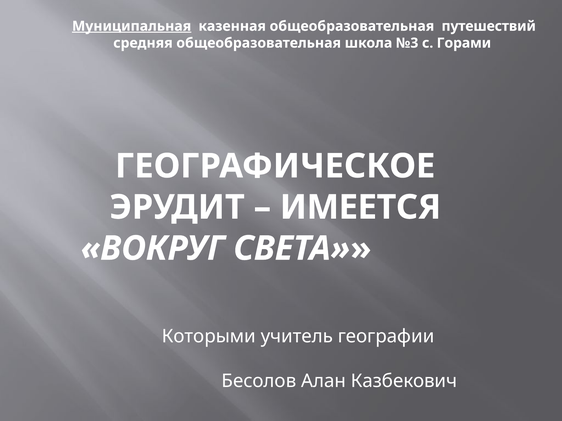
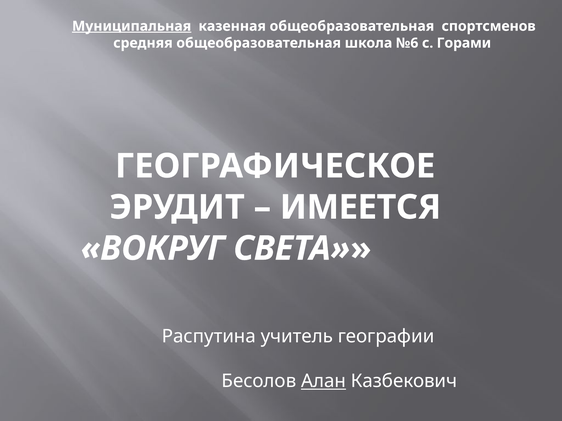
путешествий: путешествий -> спортсменов
№3: №3 -> №6
Которыми: Которыми -> Распутина
Алан underline: none -> present
